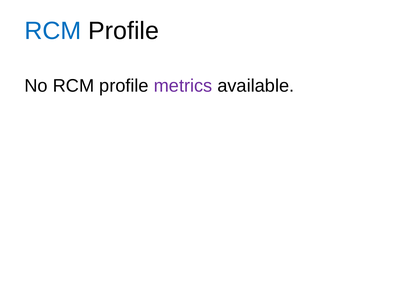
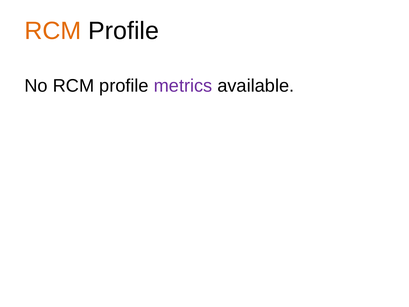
RCM at (53, 31) colour: blue -> orange
